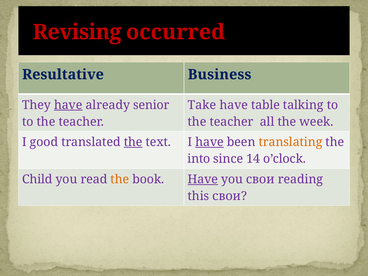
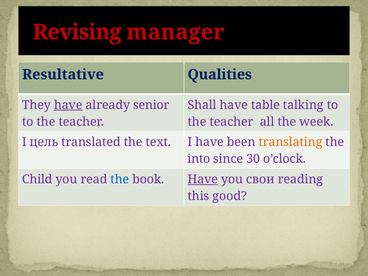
occurred: occurred -> manager
Business: Business -> Qualities
Take: Take -> Shall
good: good -> цель
the at (133, 142) underline: present -> none
have at (210, 142) underline: present -> none
14: 14 -> 30
the at (120, 179) colour: orange -> blue
this свои: свои -> good
